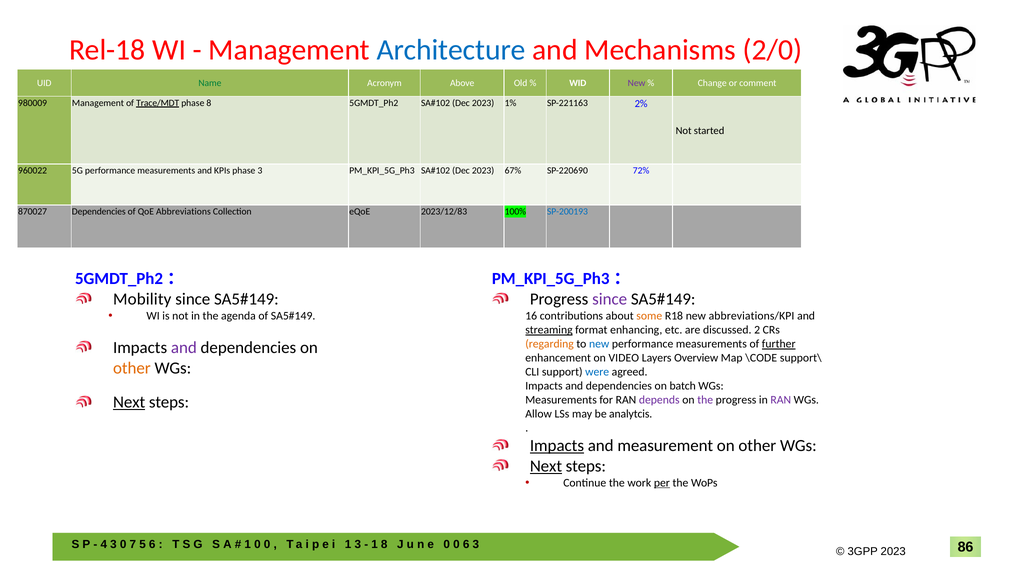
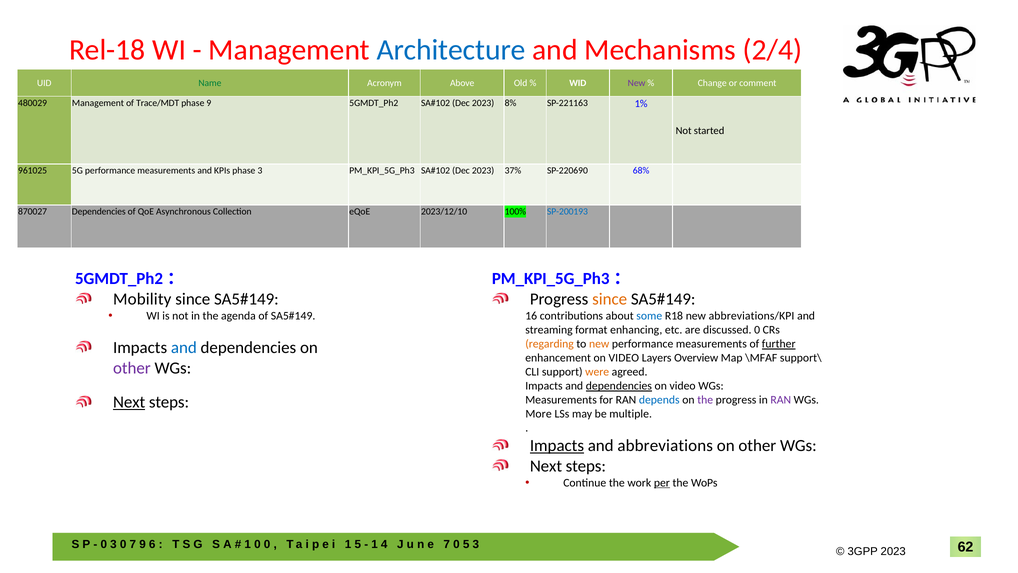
2/0: 2/0 -> 2/4
980009: 980009 -> 480029
Trace/MDT underline: present -> none
phase 8: 8 -> 9
1%: 1% -> 8%
2%: 2% -> 1%
960022: 960022 -> 961025
67%: 67% -> 37%
72%: 72% -> 68%
Abbreviations: Abbreviations -> Asynchronous
2023/12/83: 2023/12/83 -> 2023/12/10
since at (610, 299) colour: purple -> orange
some colour: orange -> blue
streaming underline: present -> none
discussed 2: 2 -> 0
new at (599, 344) colour: blue -> orange
and at (184, 347) colour: purple -> blue
\CODE: \CODE -> \MFAF
other at (132, 368) colour: orange -> purple
were colour: blue -> orange
dependencies at (619, 386) underline: none -> present
batch at (683, 386): batch -> video
depends colour: purple -> blue
Allow: Allow -> More
analytcis: analytcis -> multiple
measurement: measurement -> abbreviations
Next at (546, 466) underline: present -> none
4 at (104, 544): 4 -> 0
5 at (143, 544): 5 -> 9
3 at (358, 544): 3 -> 5
8 at (384, 544): 8 -> 4
0 at (447, 544): 0 -> 7
6 at (466, 544): 6 -> 5
86: 86 -> 62
